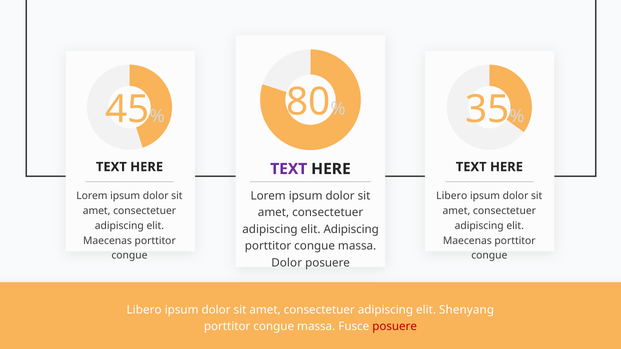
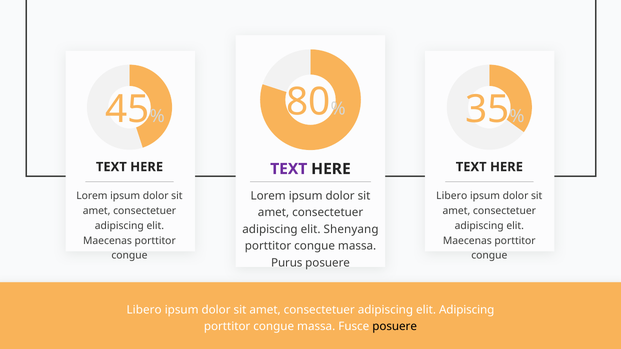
elit Adipiscing: Adipiscing -> Shenyang
Dolor at (287, 263): Dolor -> Purus
elit Shenyang: Shenyang -> Adipiscing
posuere at (395, 327) colour: red -> black
